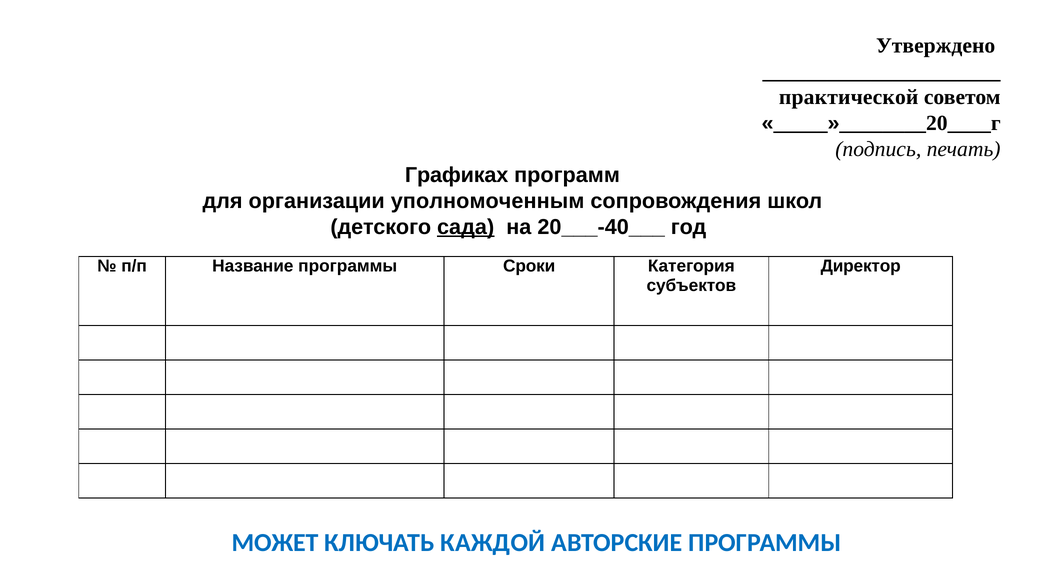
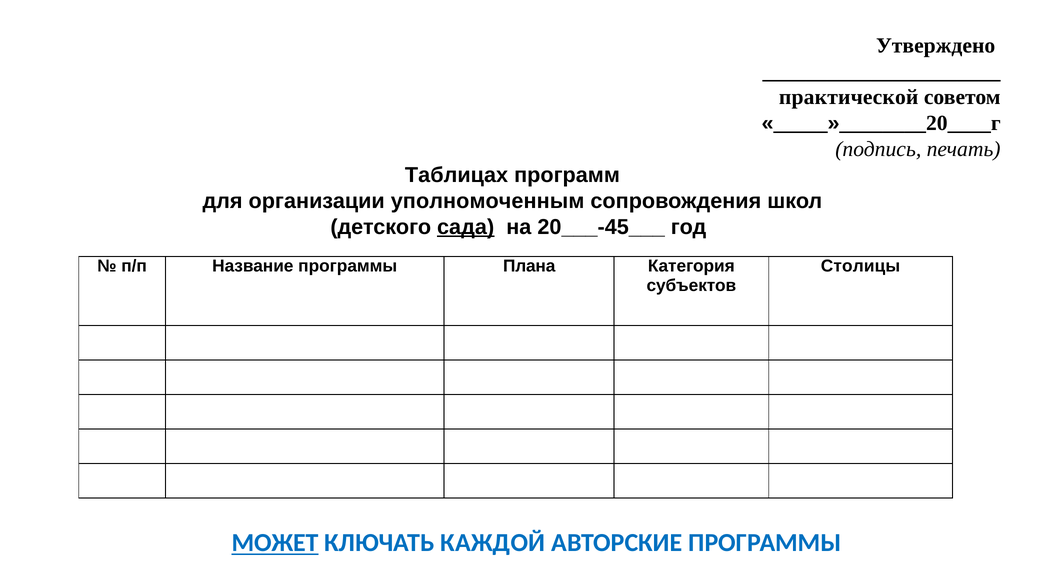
Графиках: Графиках -> Таблицах
20___-40___: 20___-40___ -> 20___-45___
Сроки: Сроки -> Плана
Директор: Директор -> Столицы
МОЖЕТ underline: none -> present
